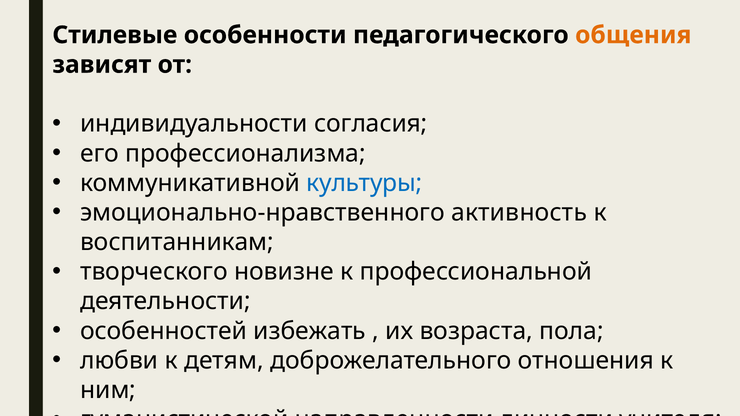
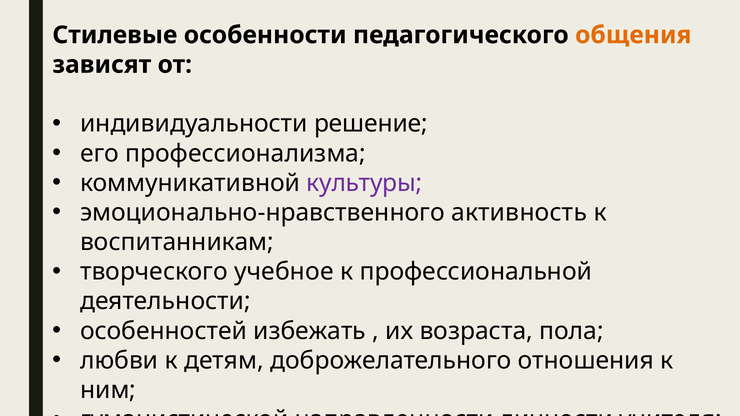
согласия: согласия -> решение
культуры colour: blue -> purple
новизне: новизне -> учебное
